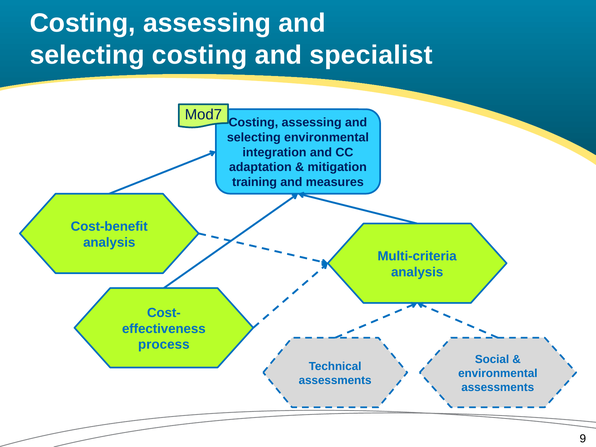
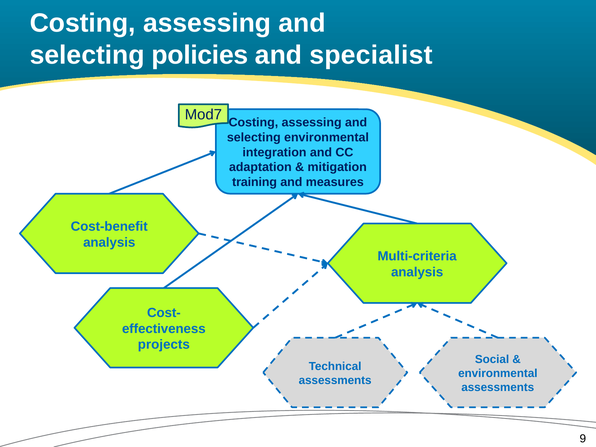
selecting costing: costing -> policies
process: process -> projects
